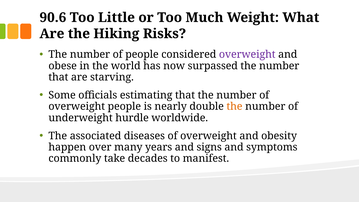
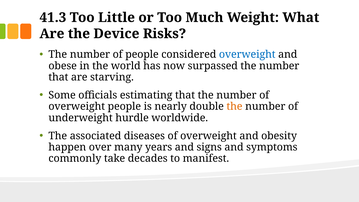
90.6: 90.6 -> 41.3
Hiking: Hiking -> Device
overweight at (247, 55) colour: purple -> blue
